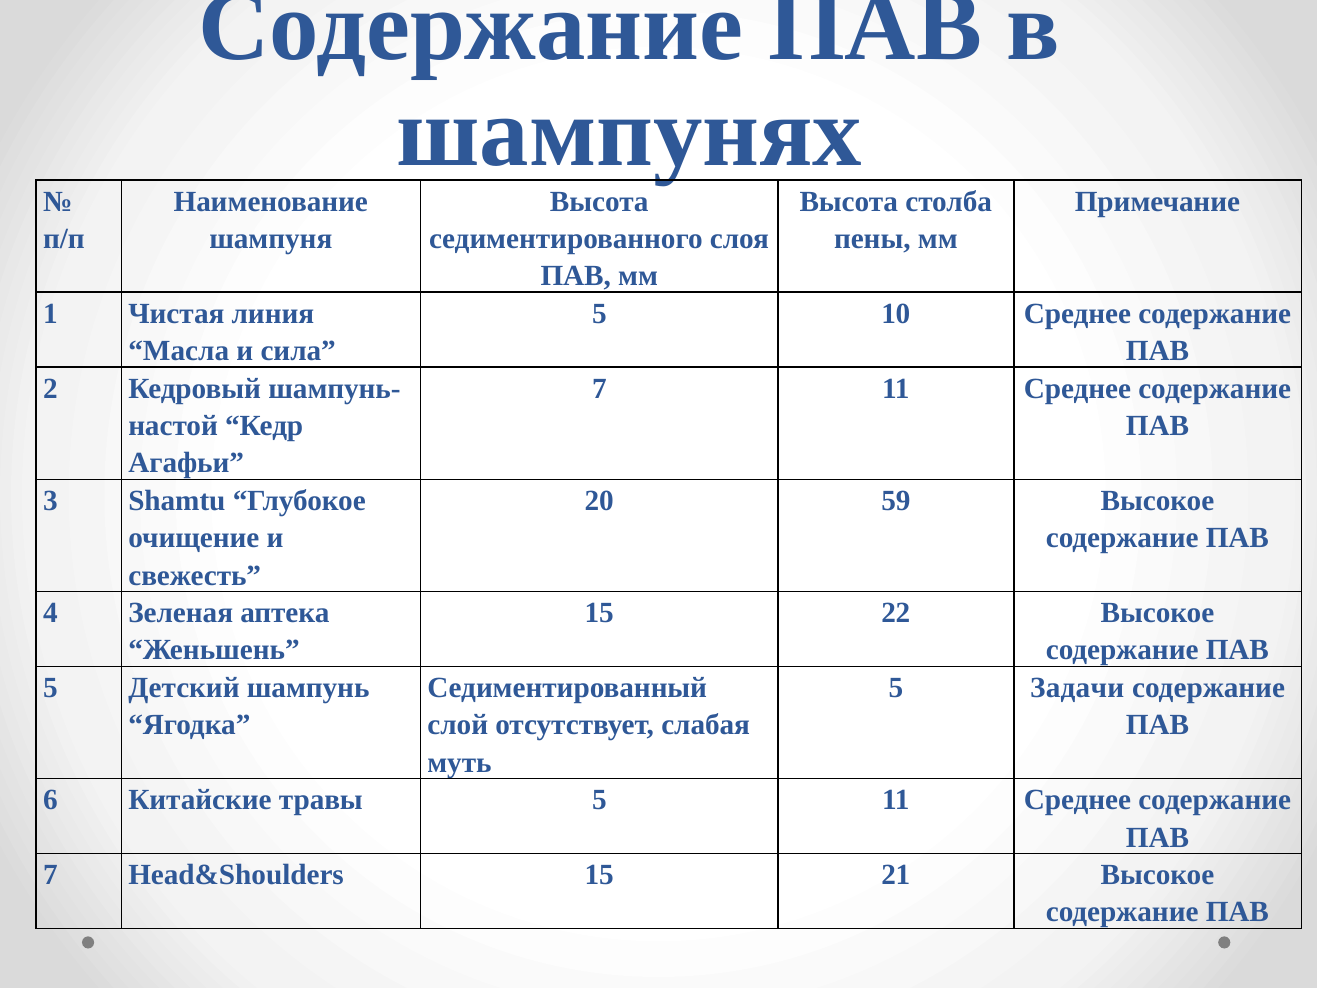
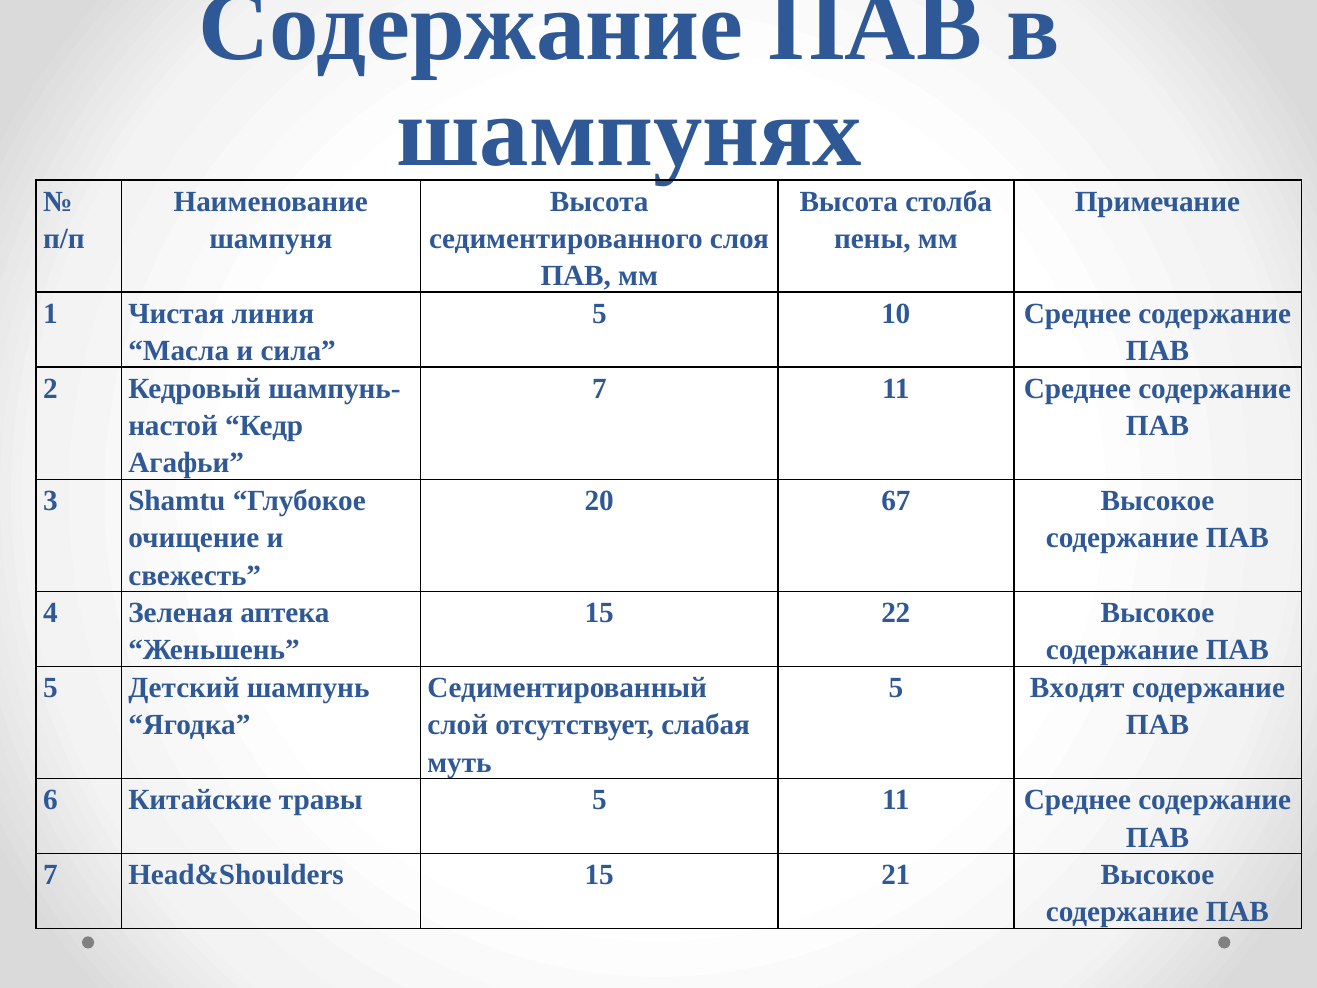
59: 59 -> 67
Задачи: Задачи -> Входят
